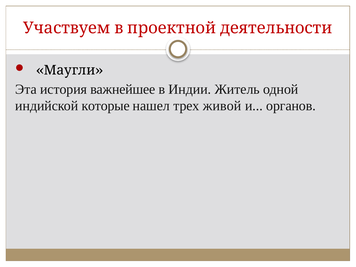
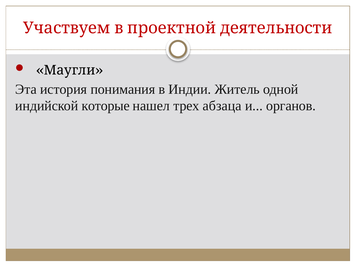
важнейшее: важнейшее -> понимания
живой: живой -> абзаца
